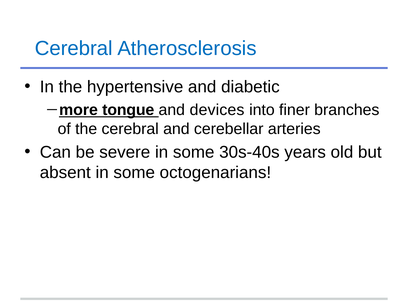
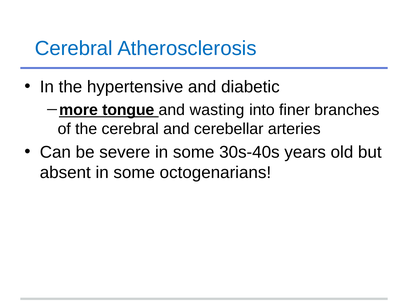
devices: devices -> wasting
